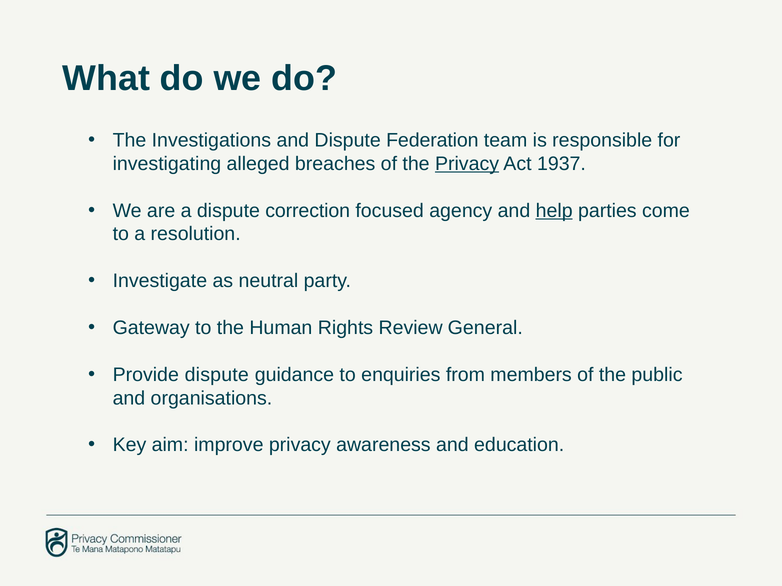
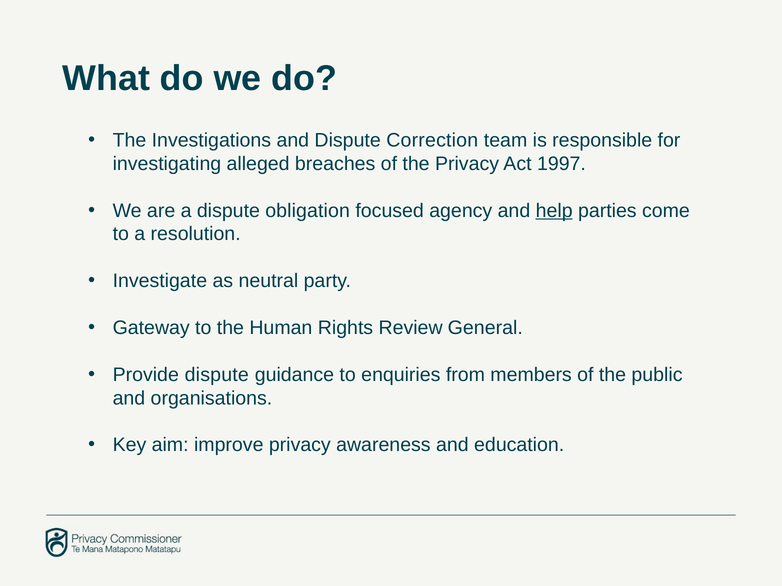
Federation: Federation -> Correction
Privacy at (467, 164) underline: present -> none
1937: 1937 -> 1997
correction: correction -> obligation
